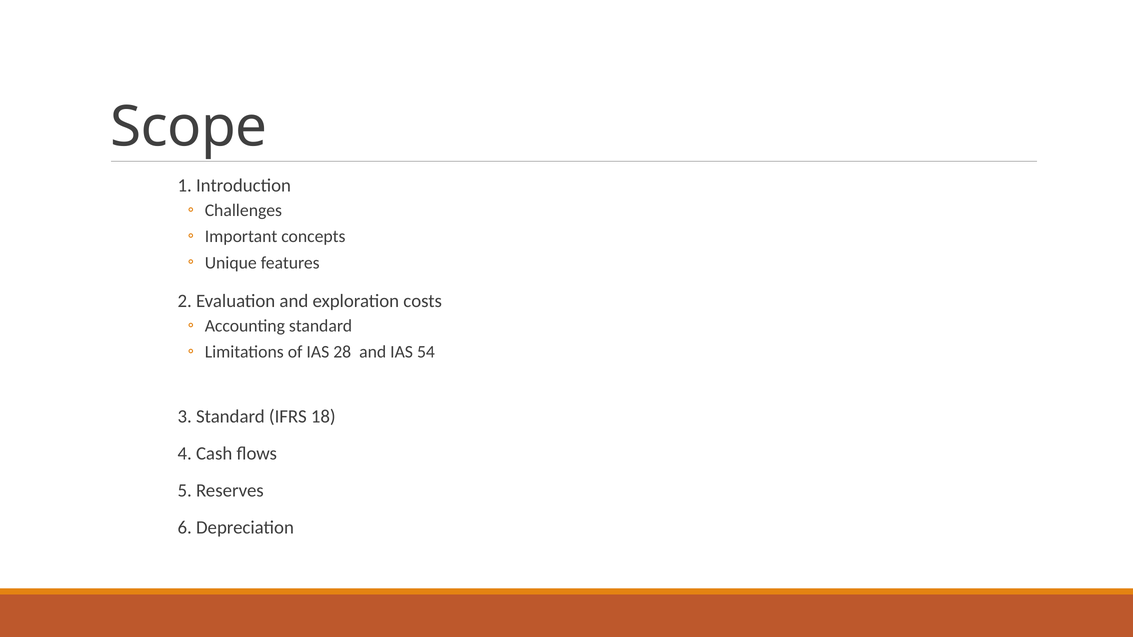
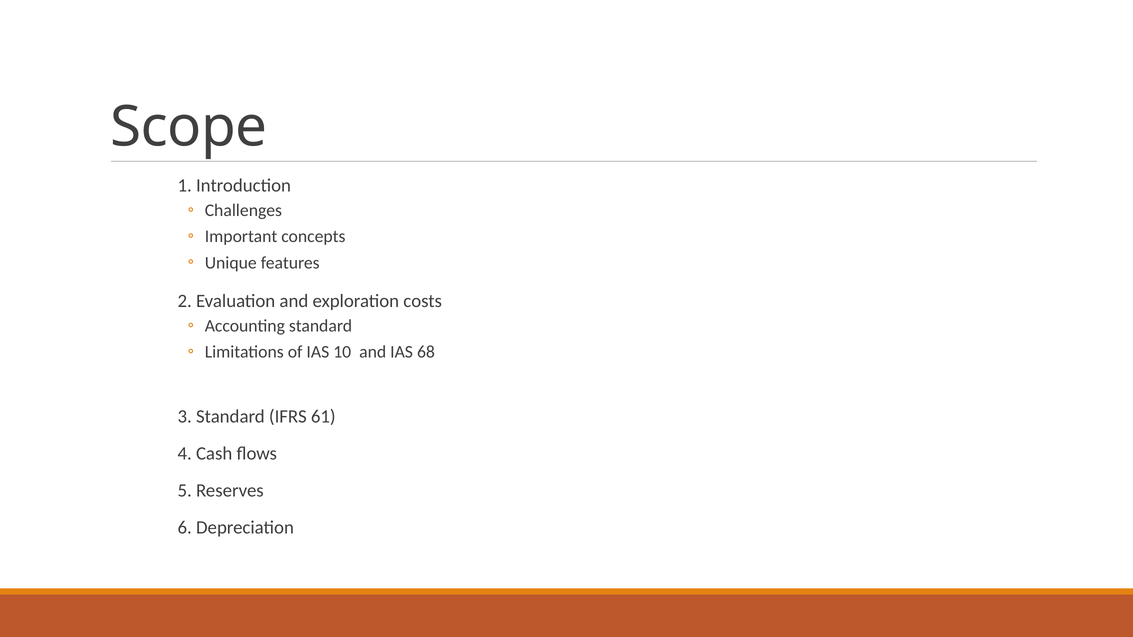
28: 28 -> 10
54: 54 -> 68
18: 18 -> 61
